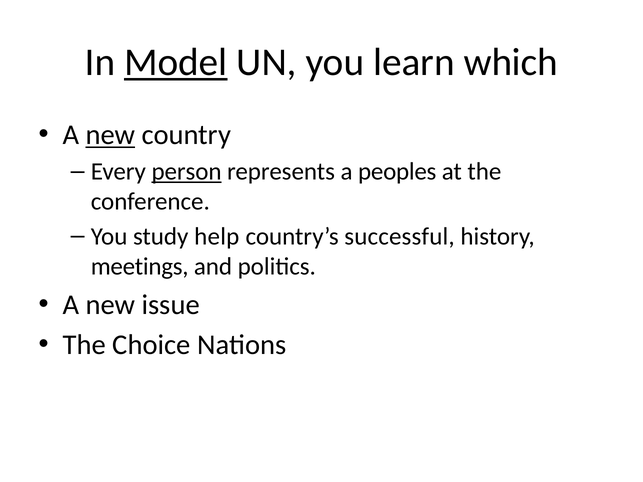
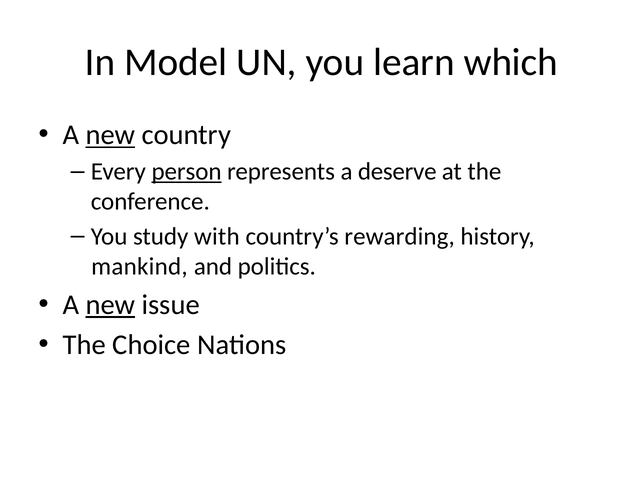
Model underline: present -> none
peoples: peoples -> deserve
help: help -> with
successful: successful -> rewarding
meetings: meetings -> mankind
new at (110, 305) underline: none -> present
